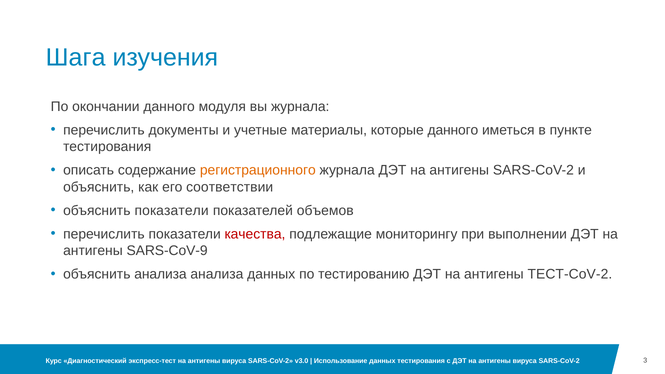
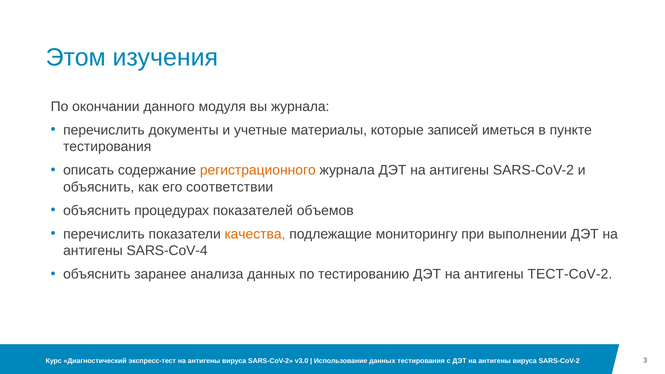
Шага: Шага -> Этом
которые данного: данного -> записей
объяснить показатели: показатели -> процедурах
качества colour: red -> orange
SARS-CoV-9: SARS-CoV-9 -> SARS-CoV-4
объяснить анализа: анализа -> заранее
